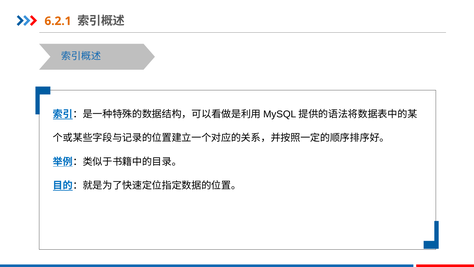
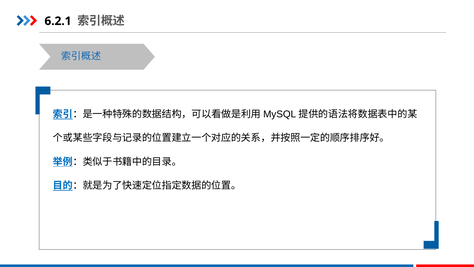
6.2.1 colour: orange -> black
